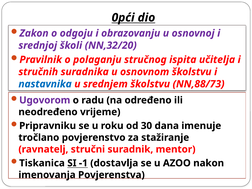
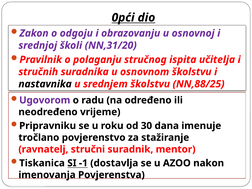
NN,32/20: NN,32/20 -> NN,31/20
nastavnika colour: blue -> black
NN,88/73: NN,88/73 -> NN,88/25
